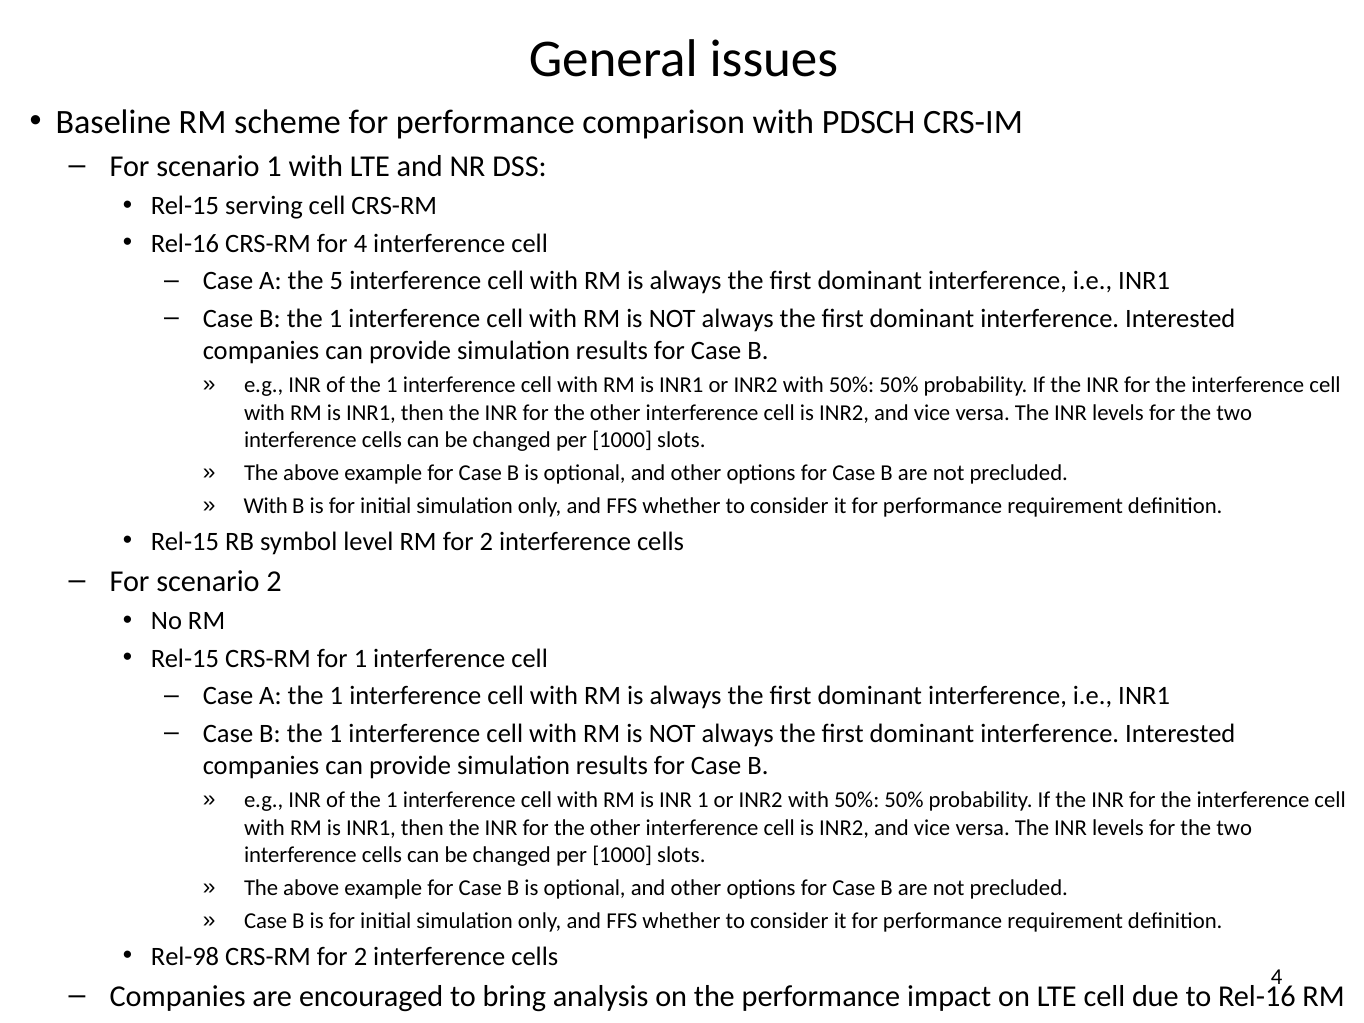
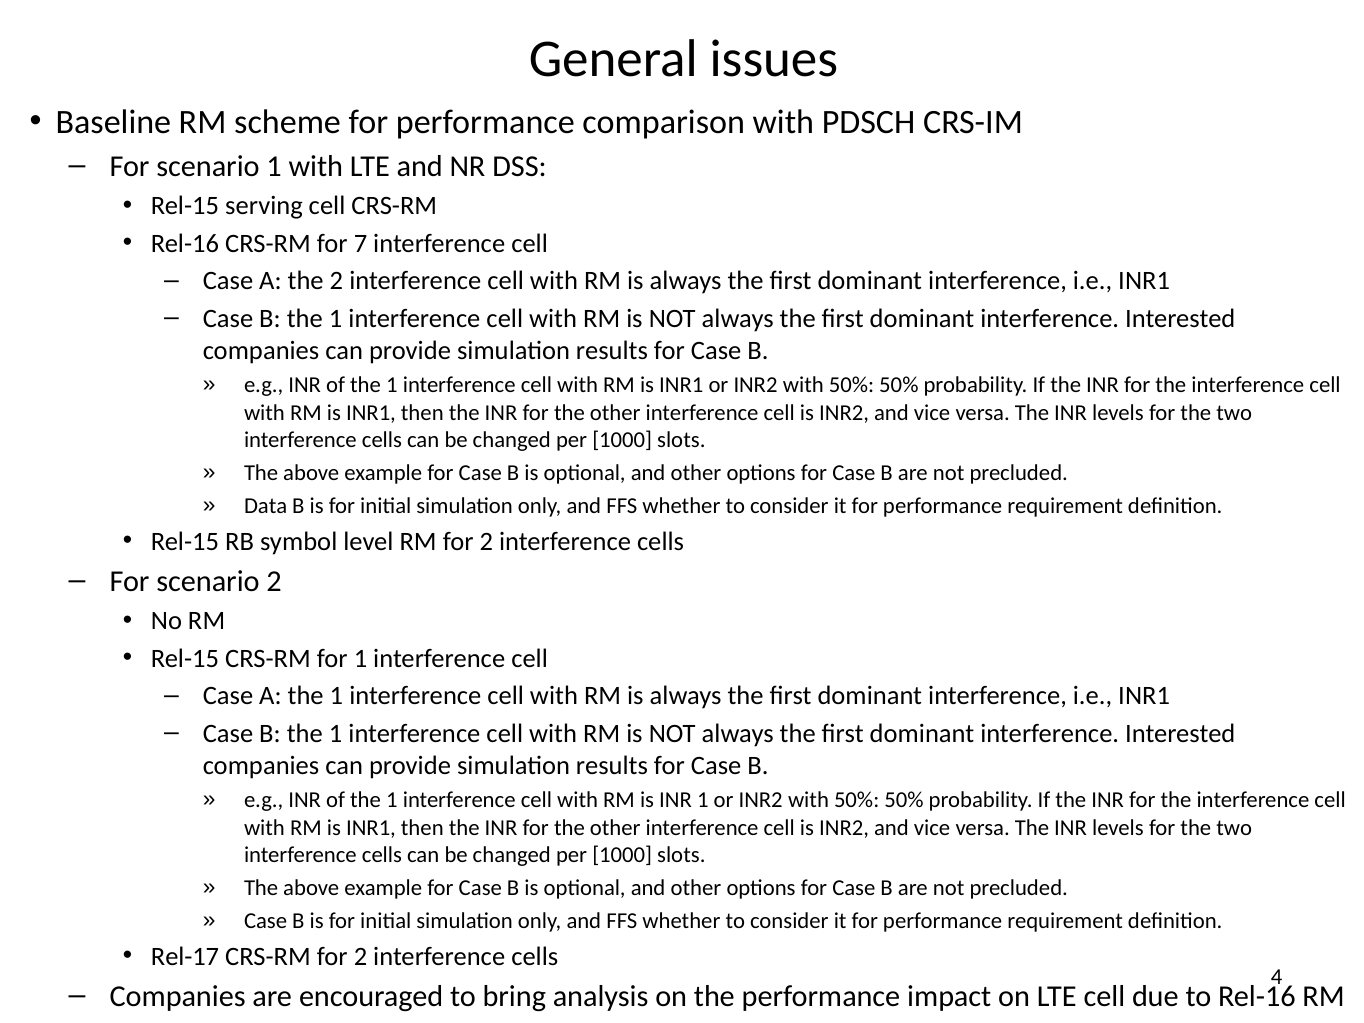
for 4: 4 -> 7
the 5: 5 -> 2
With at (266, 506): With -> Data
Rel-98: Rel-98 -> Rel-17
